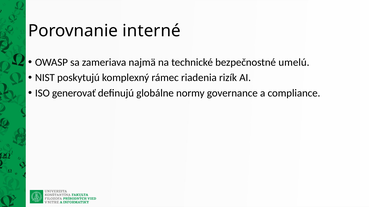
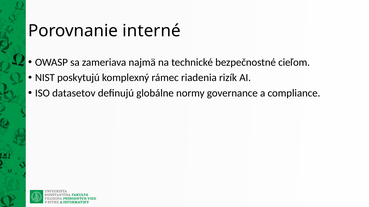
umelú: umelú -> cieľom
generovať: generovať -> datasetov
